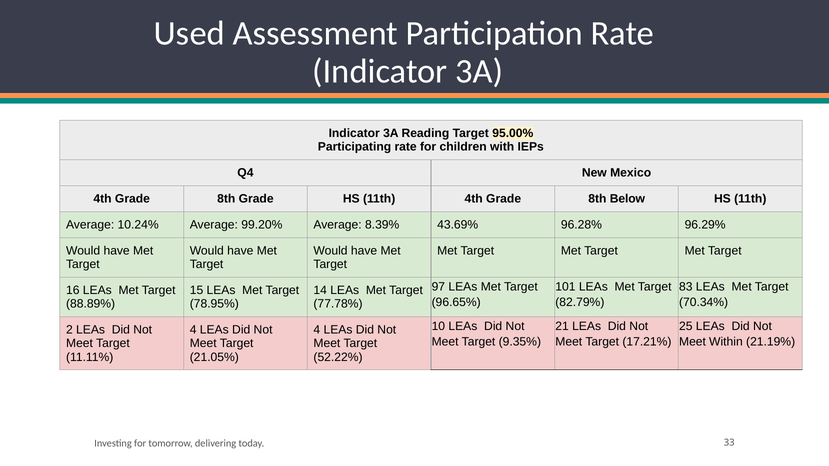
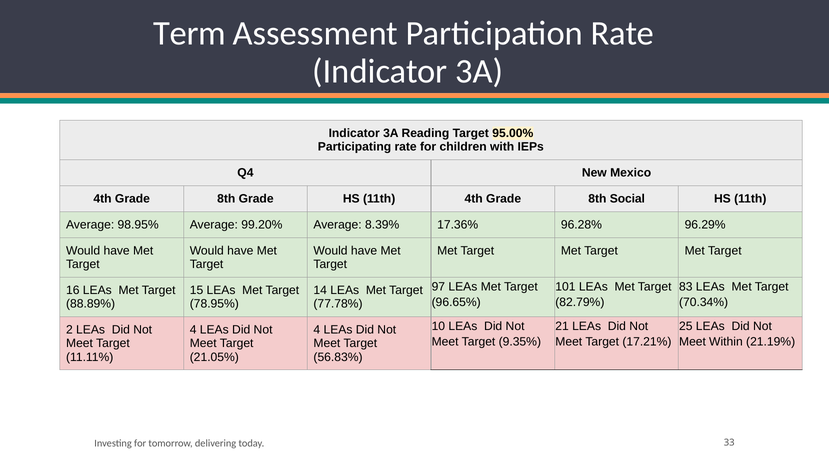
Used: Used -> Term
Below: Below -> Social
10.24%: 10.24% -> 98.95%
43.69%: 43.69% -> 17.36%
52.22%: 52.22% -> 56.83%
